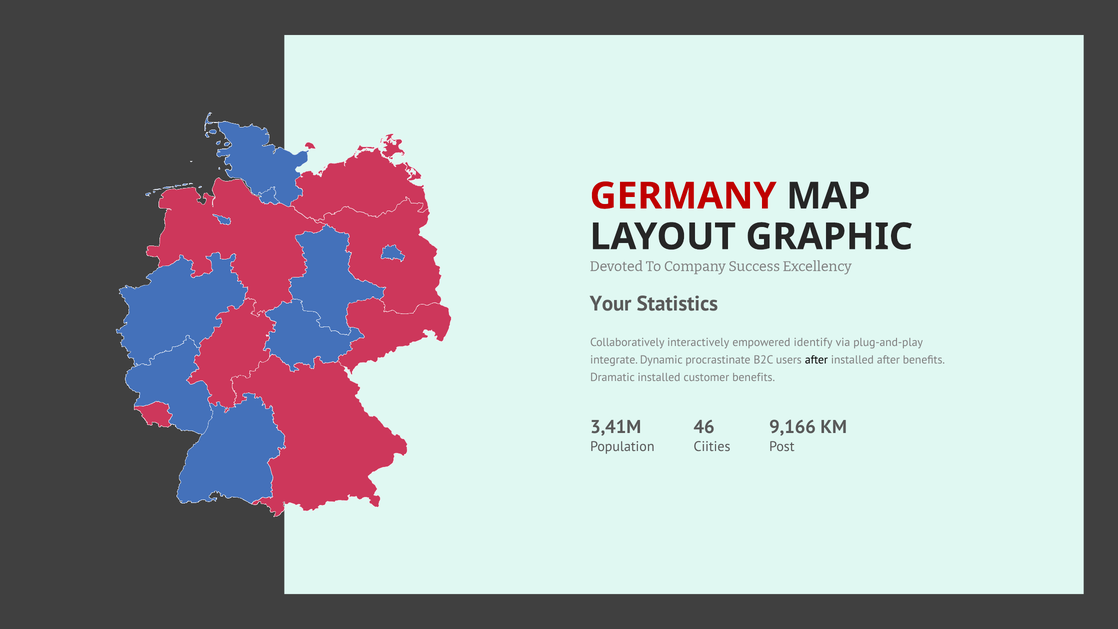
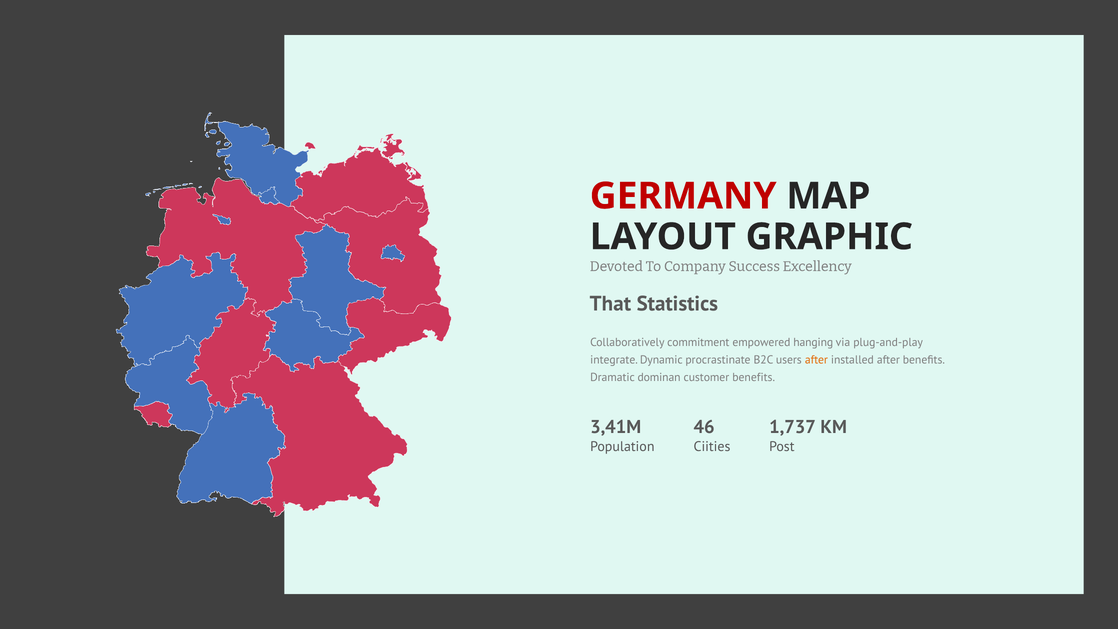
Your: Your -> That
interactively: interactively -> commitment
identify: identify -> hanging
after at (816, 360) colour: black -> orange
Dramatic installed: installed -> dominan
9,166: 9,166 -> 1,737
